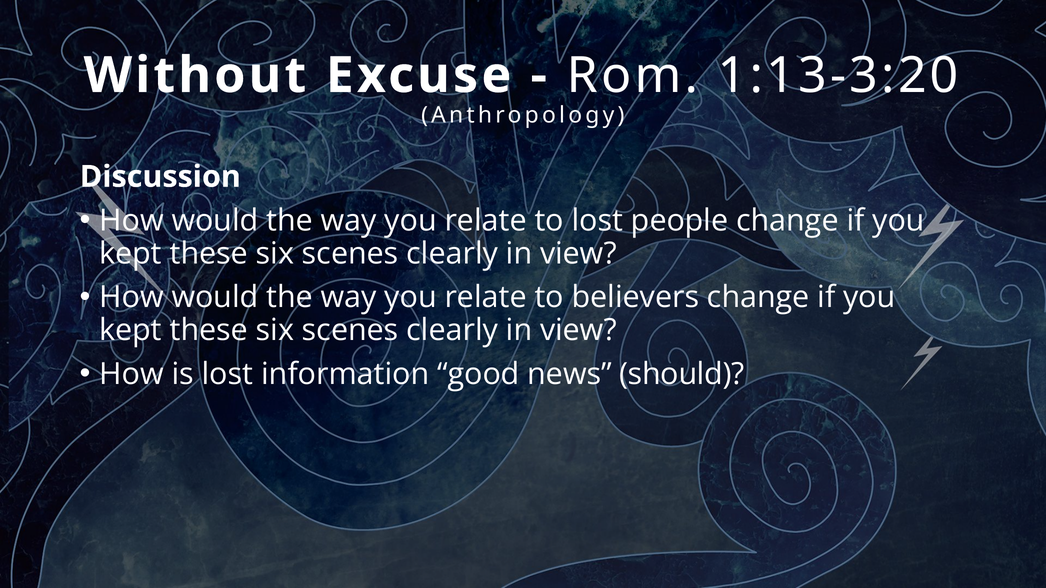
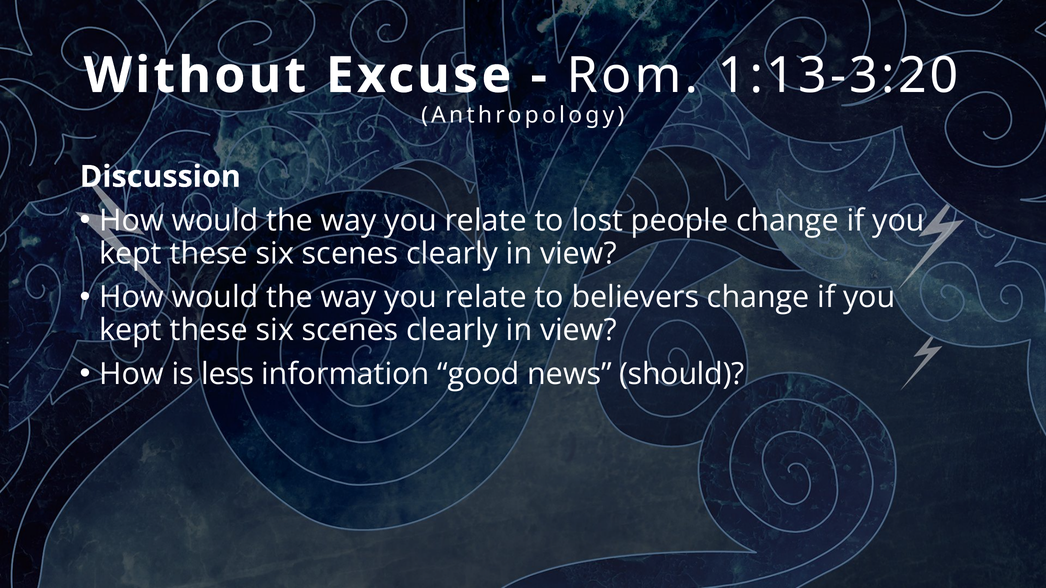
is lost: lost -> less
